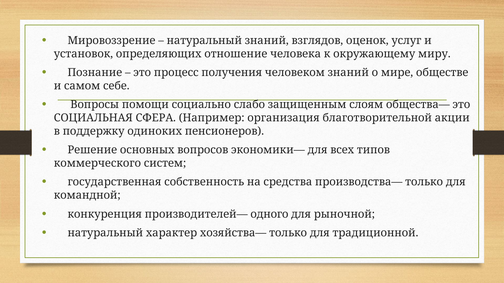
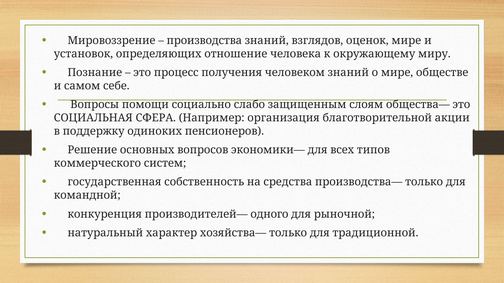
натуральный at (204, 41): натуральный -> производства
оценок услуг: услуг -> мире
